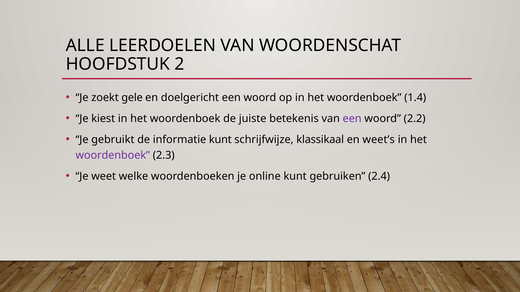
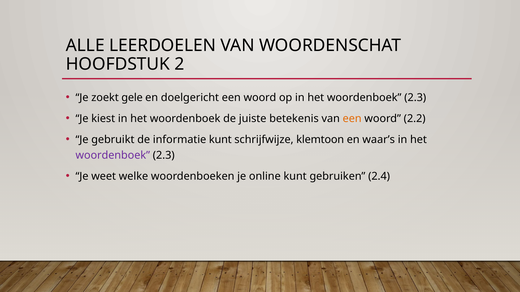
1.4 at (415, 98): 1.4 -> 2.3
een at (352, 119) colour: purple -> orange
klassikaal: klassikaal -> klemtoon
weet’s: weet’s -> waar’s
